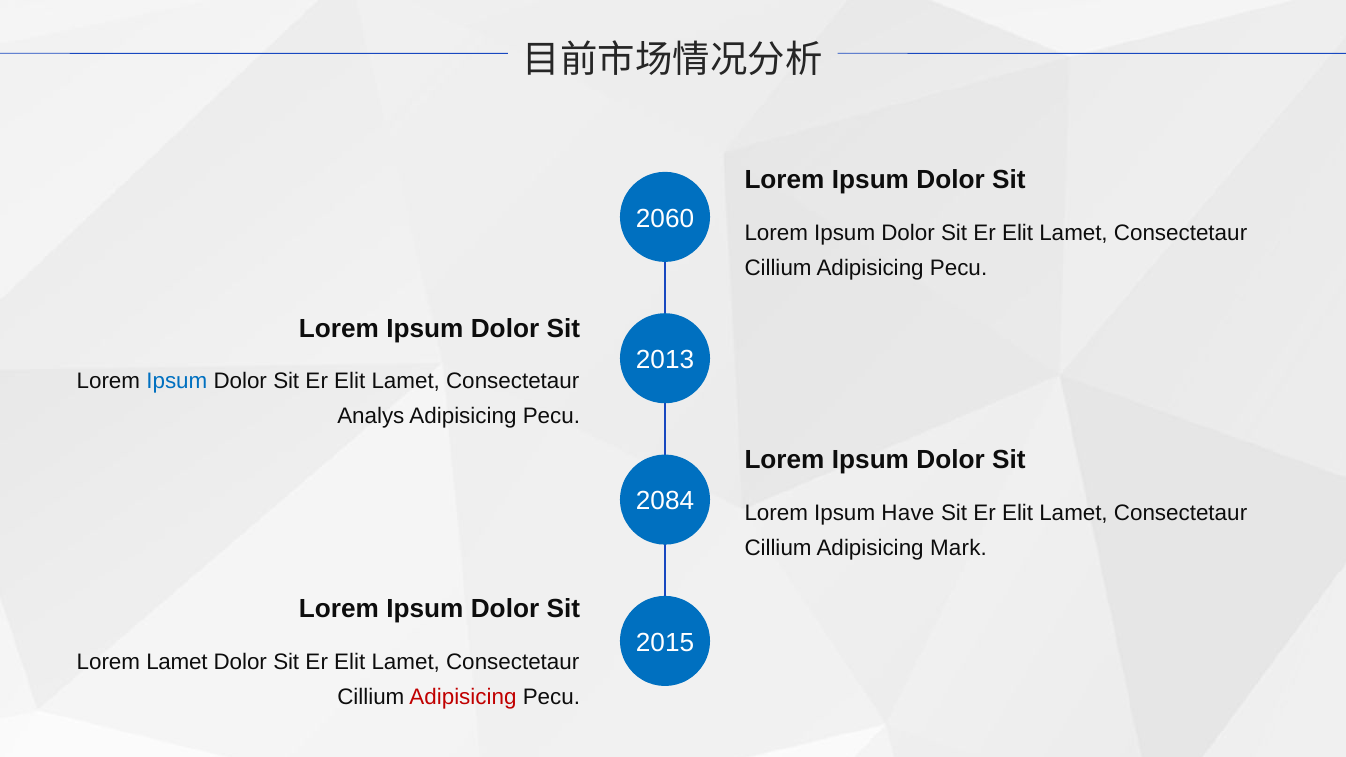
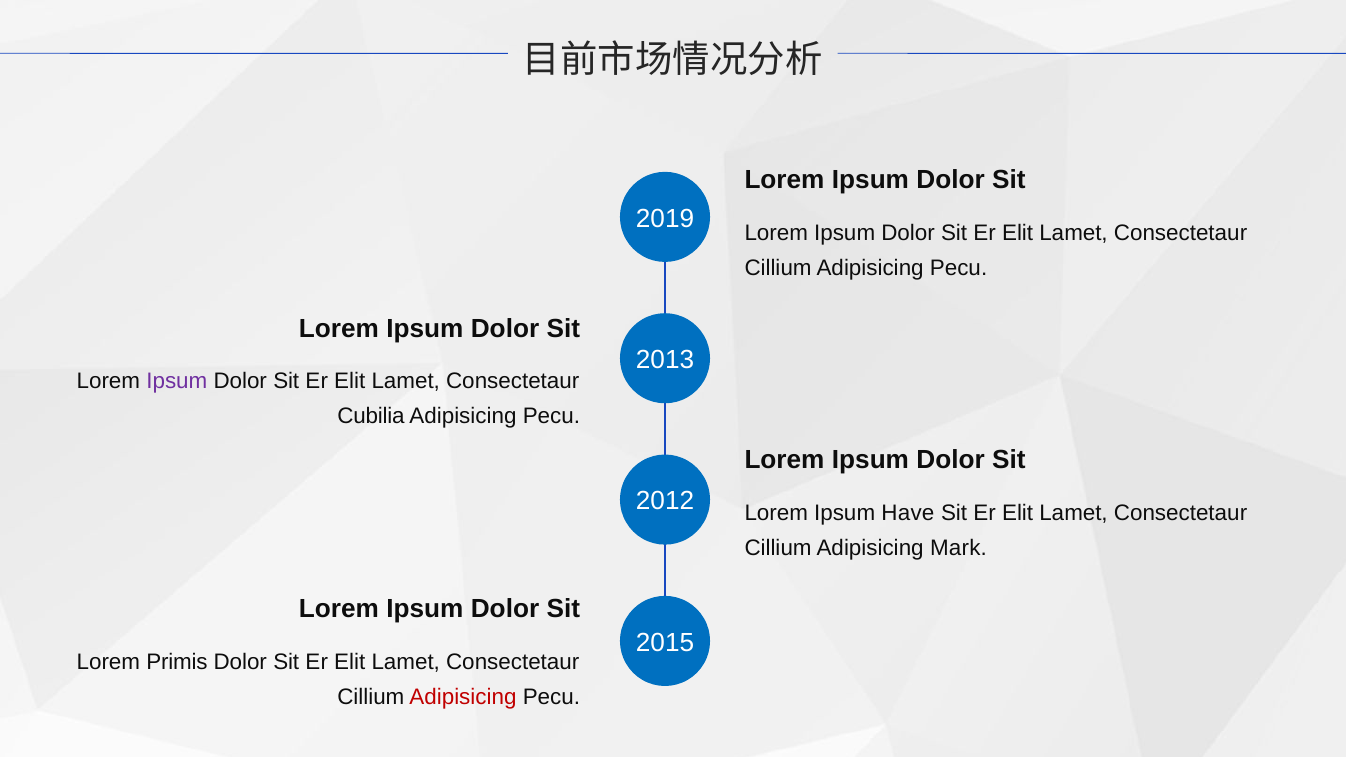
2060: 2060 -> 2019
Ipsum at (177, 381) colour: blue -> purple
Analys: Analys -> Cubilia
2084: 2084 -> 2012
Lorem Lamet: Lamet -> Primis
